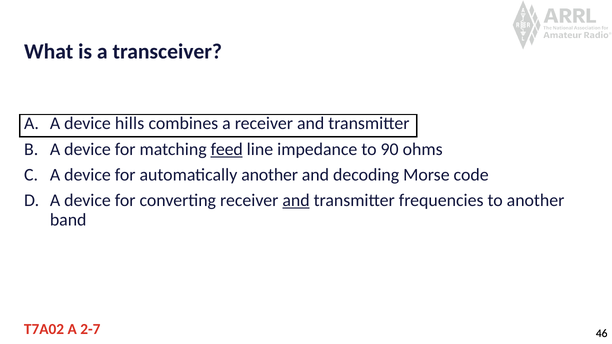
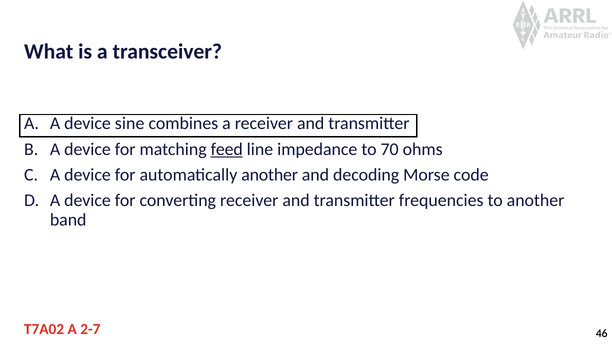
hills: hills -> sine
90: 90 -> 70
and at (296, 201) underline: present -> none
